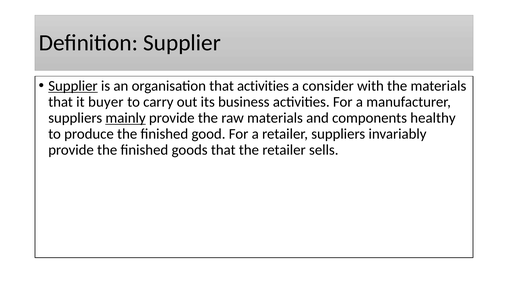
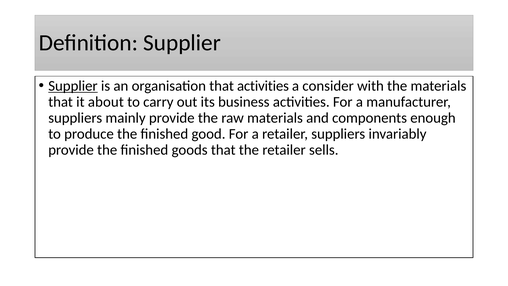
buyer: buyer -> about
mainly underline: present -> none
healthy: healthy -> enough
